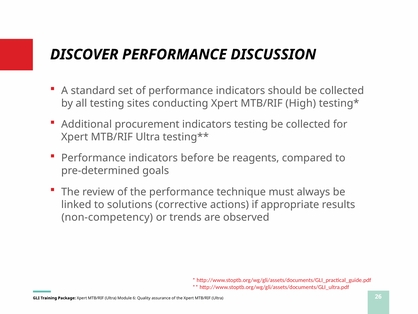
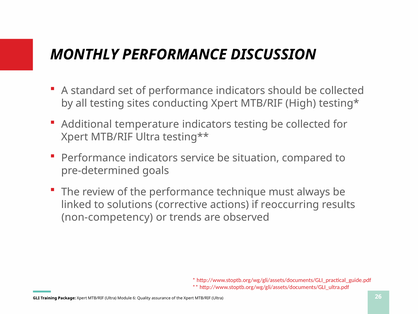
DISCOVER: DISCOVER -> MONTHLY
procurement: procurement -> temperature
before: before -> service
reagents: reagents -> situation
appropriate: appropriate -> reoccurring
